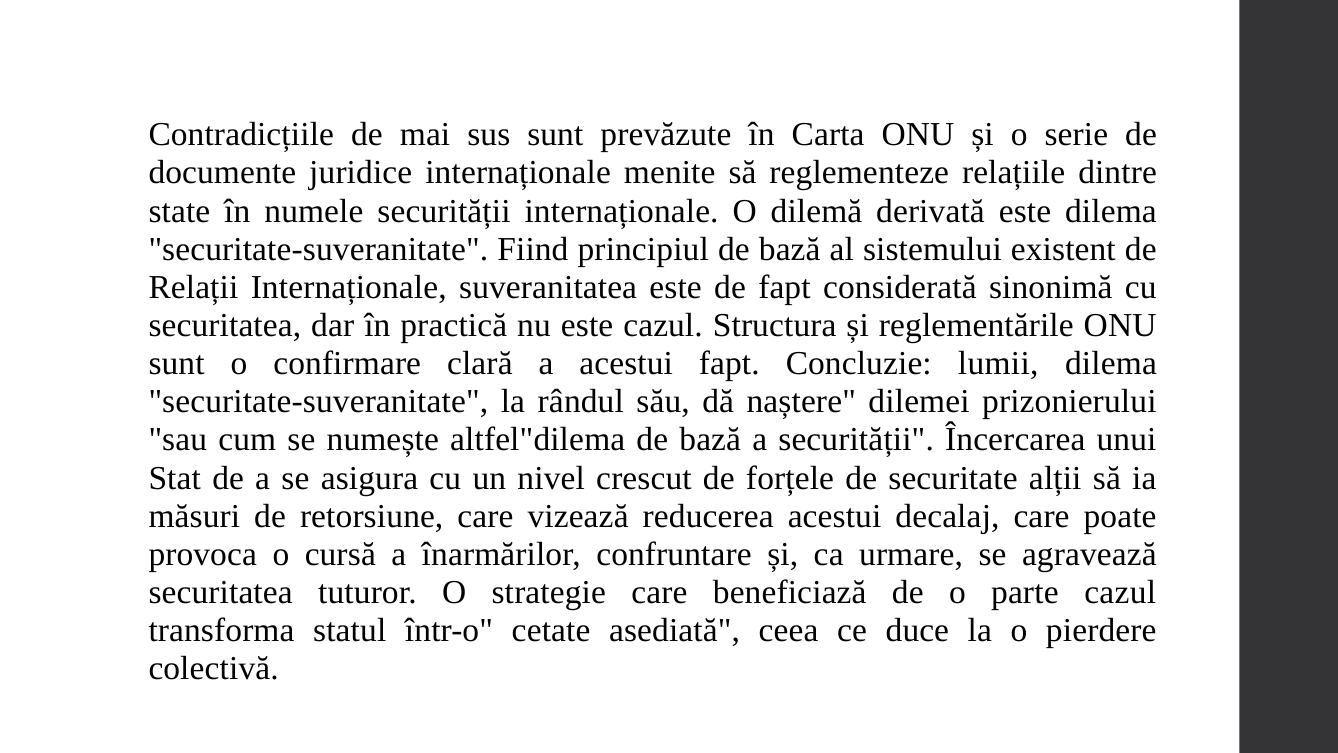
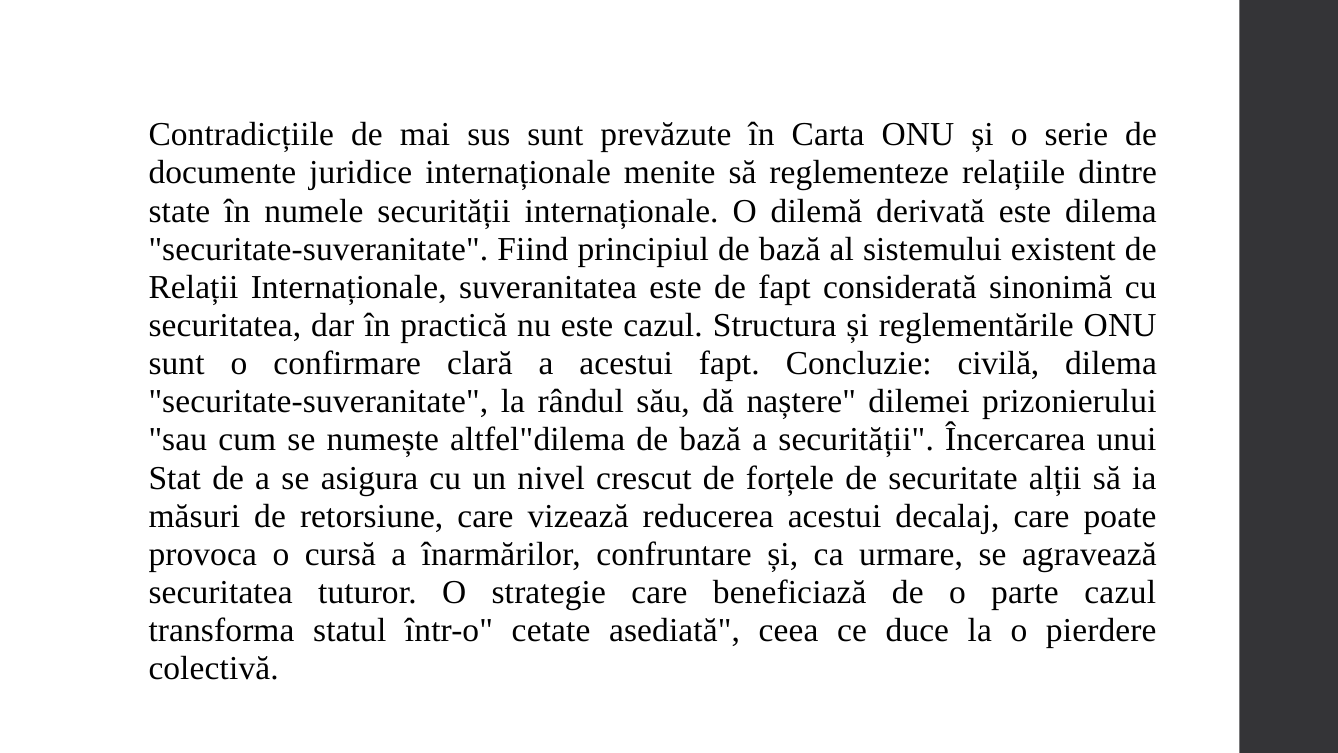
lumii: lumii -> civilă
